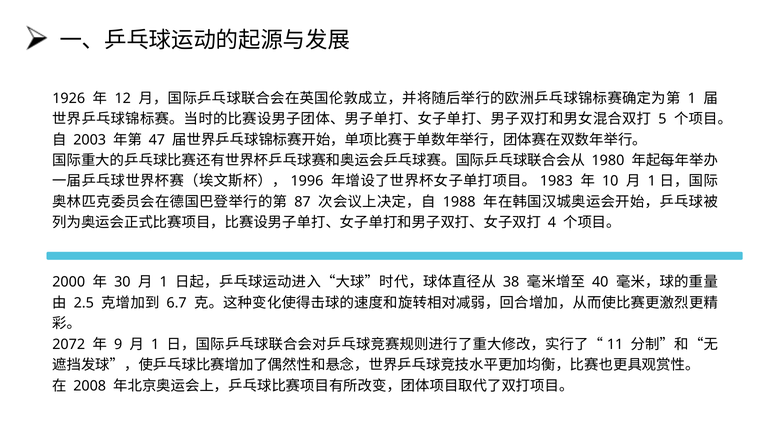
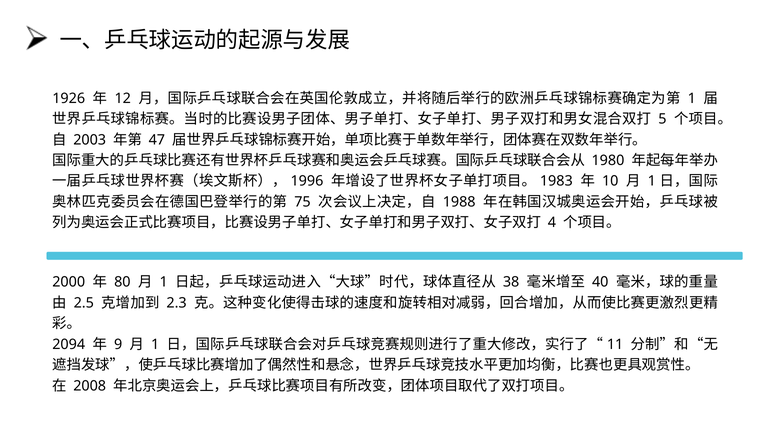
87: 87 -> 75
30: 30 -> 80
6.7: 6.7 -> 2.3
2072: 2072 -> 2094
